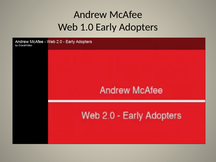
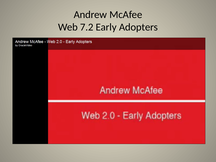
1.0: 1.0 -> 7.2
